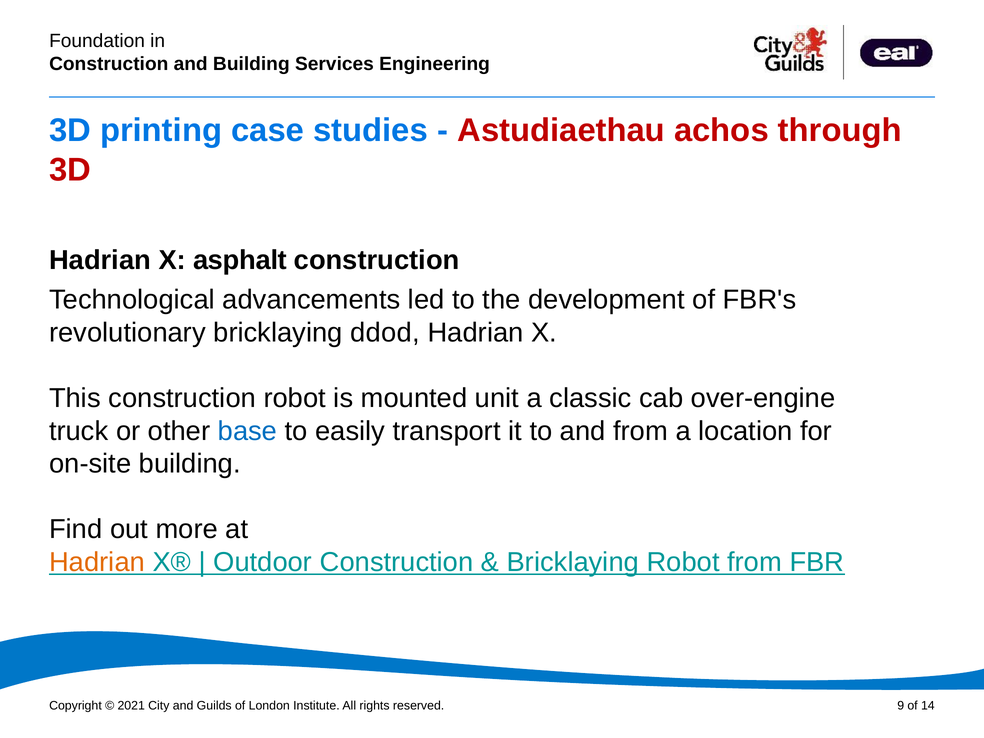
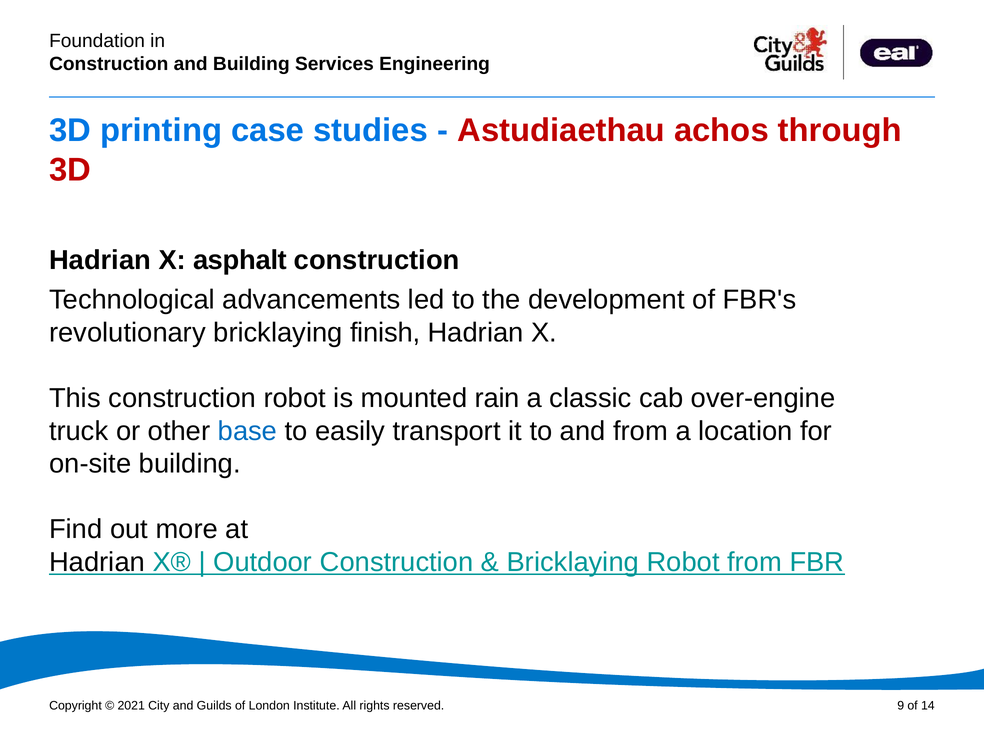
ddod: ddod -> finish
unit: unit -> rain
Hadrian at (97, 562) colour: orange -> black
